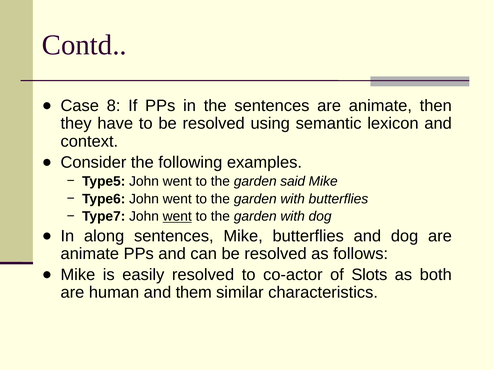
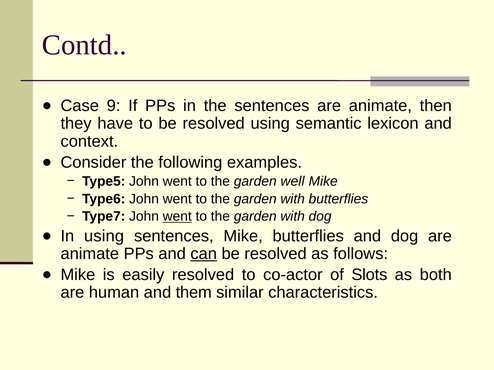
8: 8 -> 9
said: said -> well
In along: along -> using
can underline: none -> present
